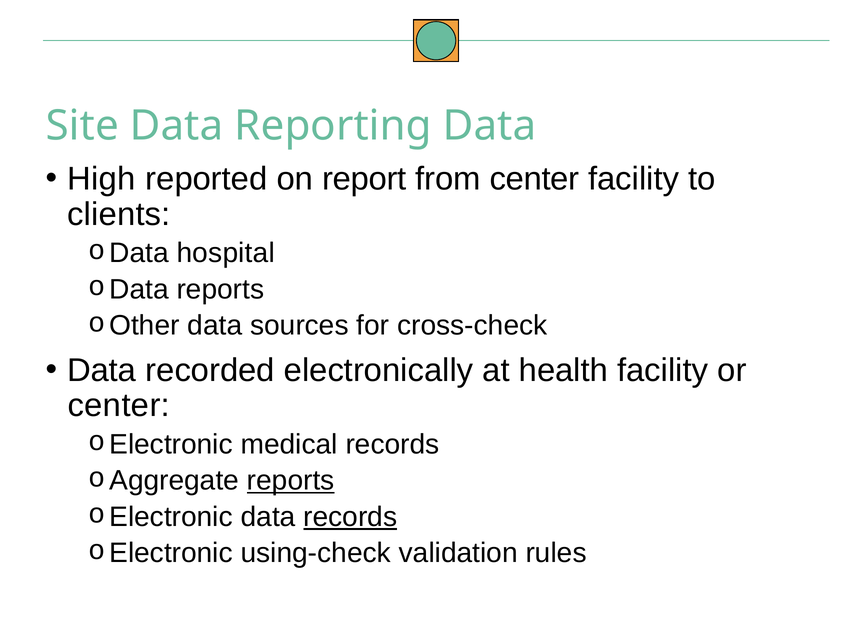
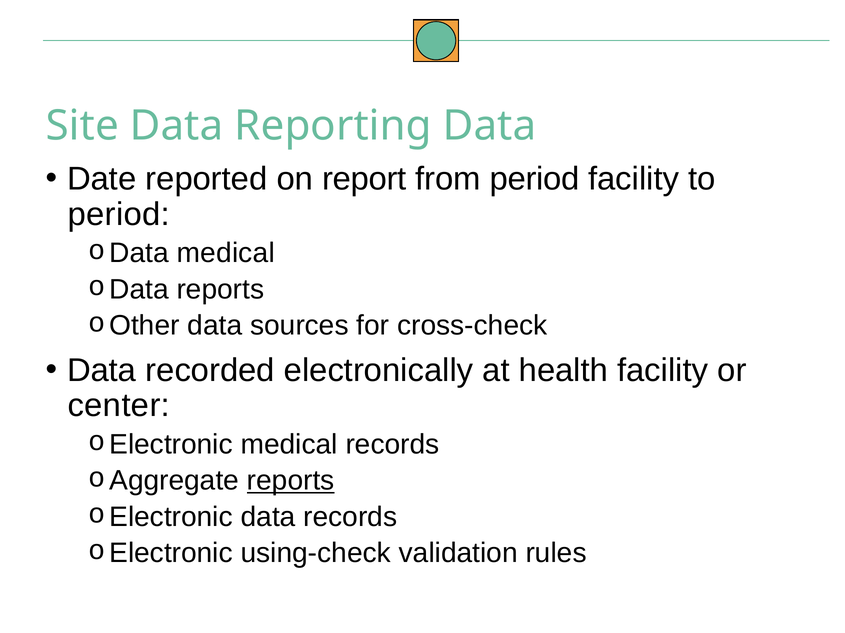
High: High -> Date
from center: center -> period
clients at (119, 215): clients -> period
hospital at (226, 253): hospital -> medical
records at (350, 517) underline: present -> none
